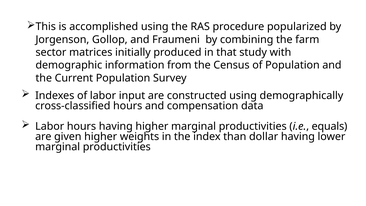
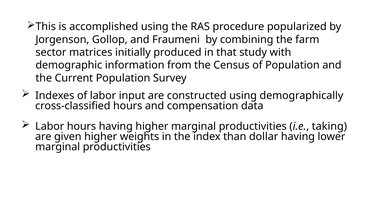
equals: equals -> taking
